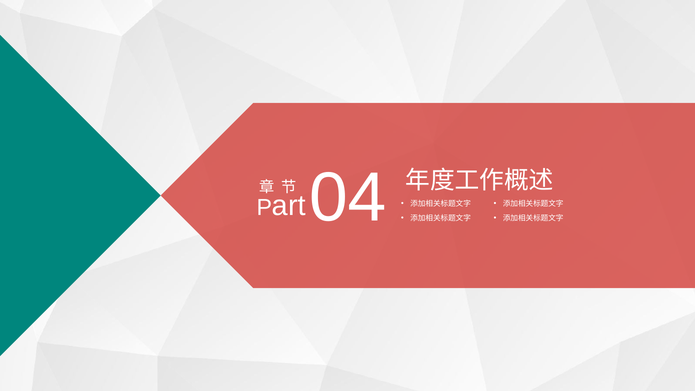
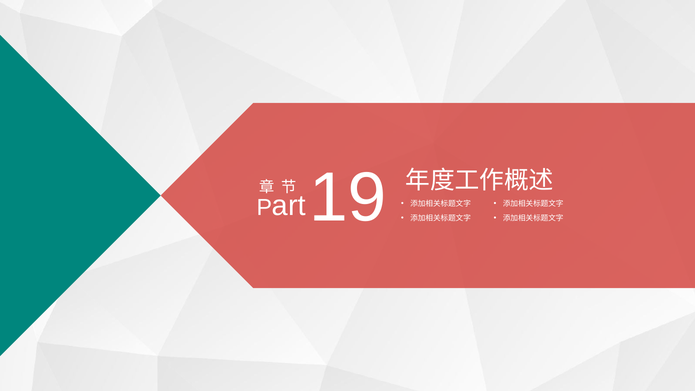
04: 04 -> 19
